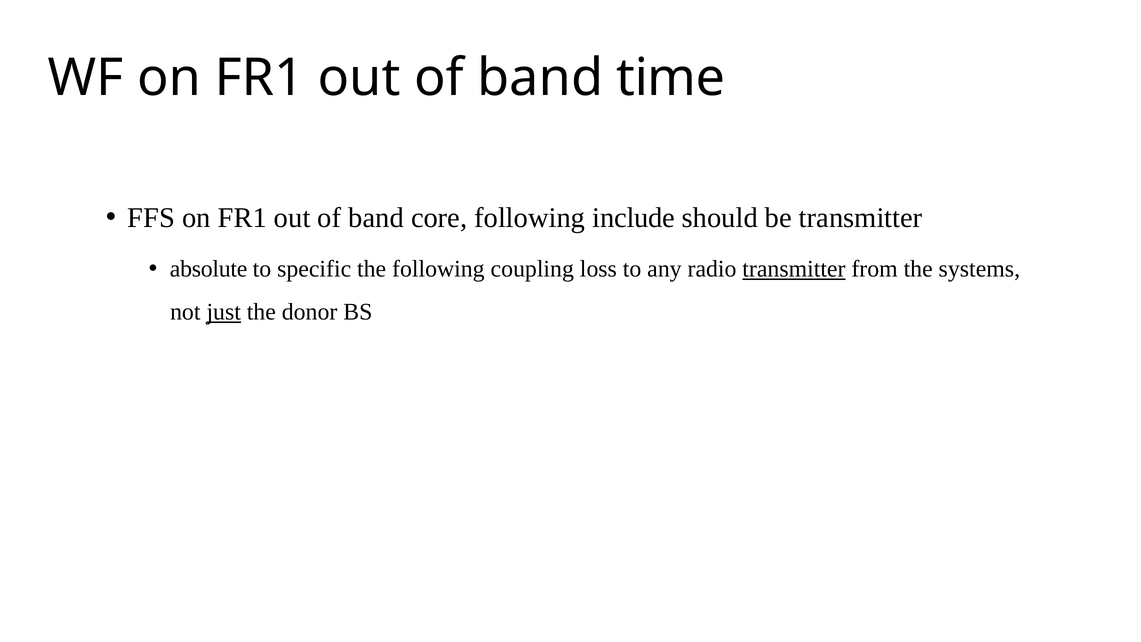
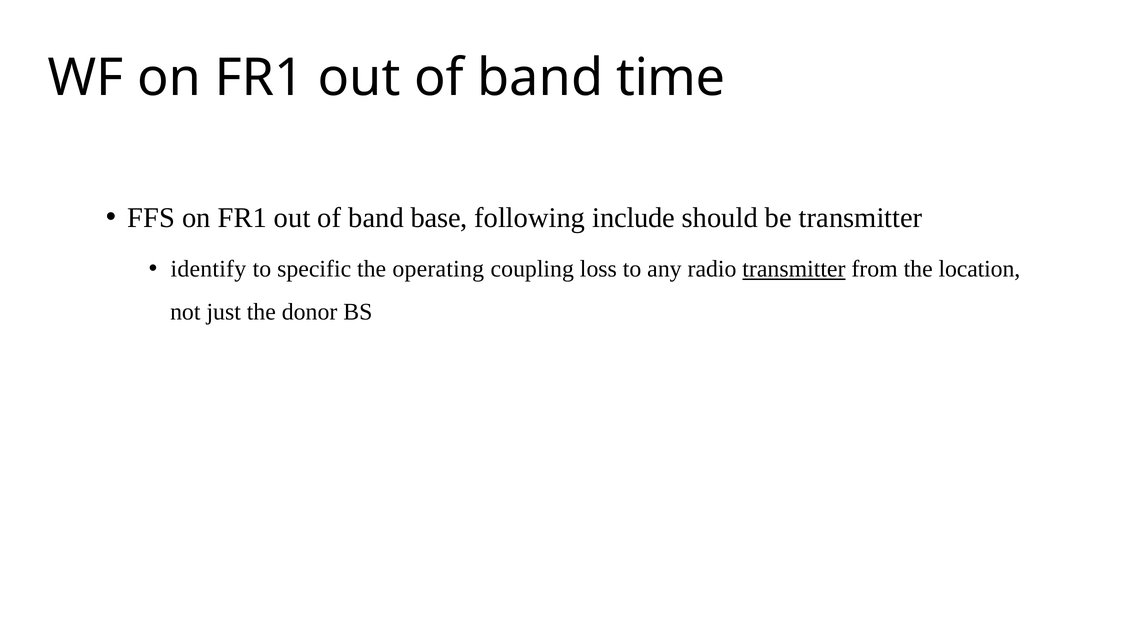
core: core -> base
absolute: absolute -> identify
the following: following -> operating
systems: systems -> location
just underline: present -> none
